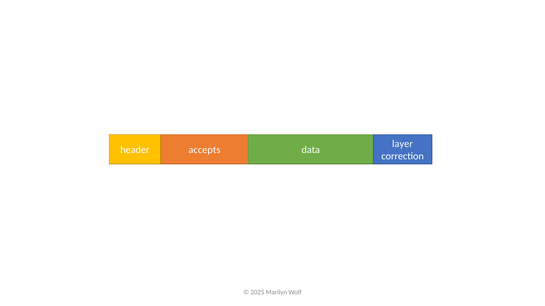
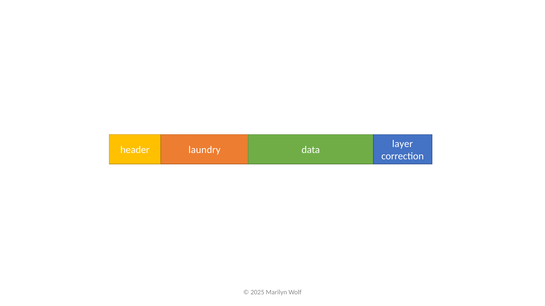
accepts: accepts -> laundry
